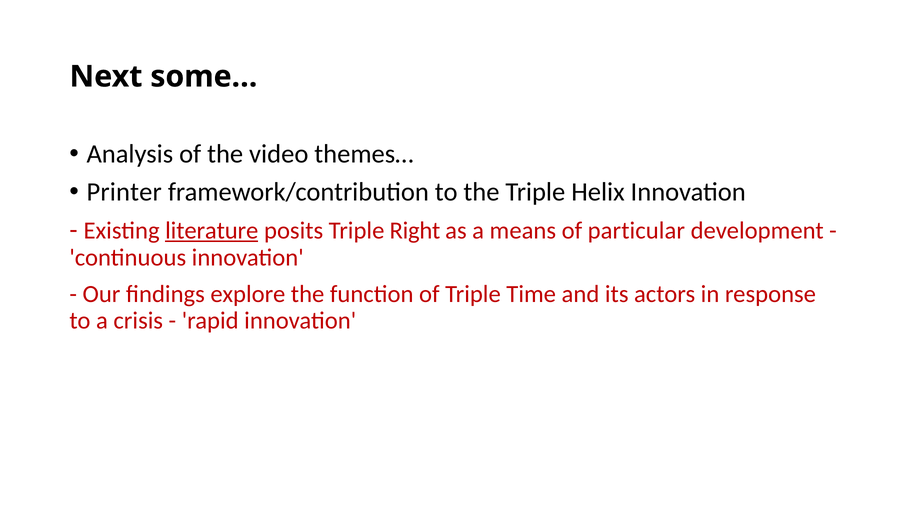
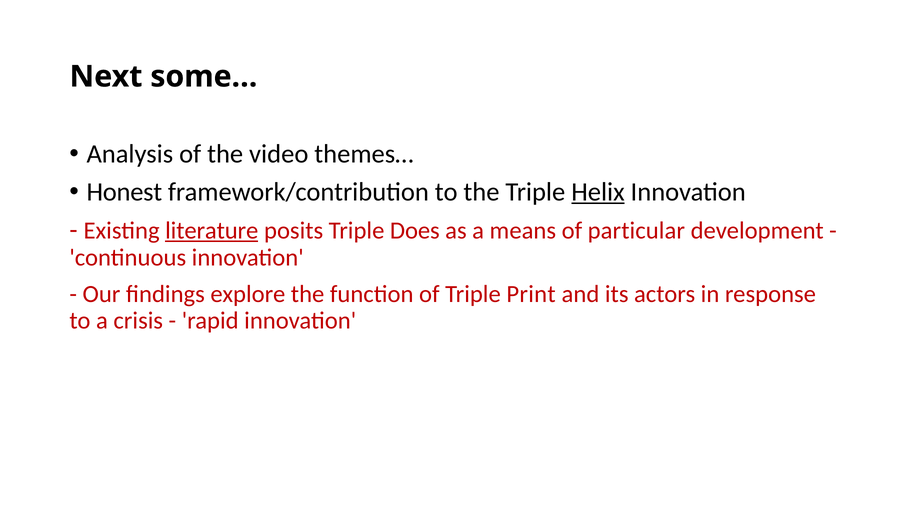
Printer: Printer -> Honest
Helix underline: none -> present
Right: Right -> Does
Time: Time -> Print
